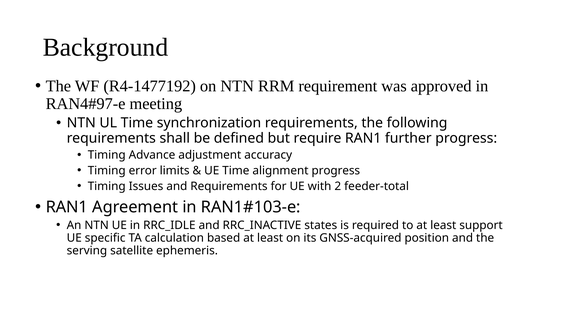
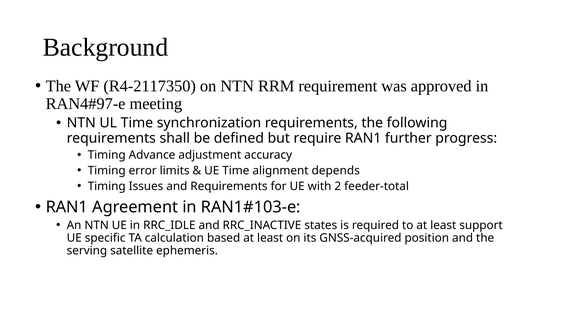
R4-1477192: R4-1477192 -> R4-2117350
alignment progress: progress -> depends
